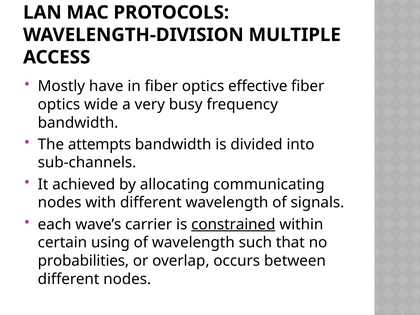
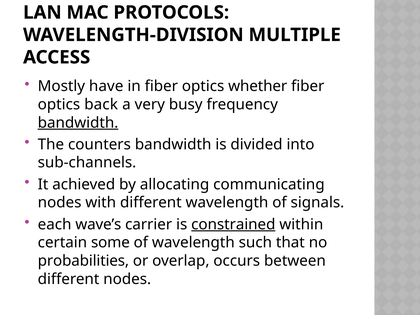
effective: effective -> whether
wide: wide -> back
bandwidth at (78, 123) underline: none -> present
attempts: attempts -> counters
using: using -> some
